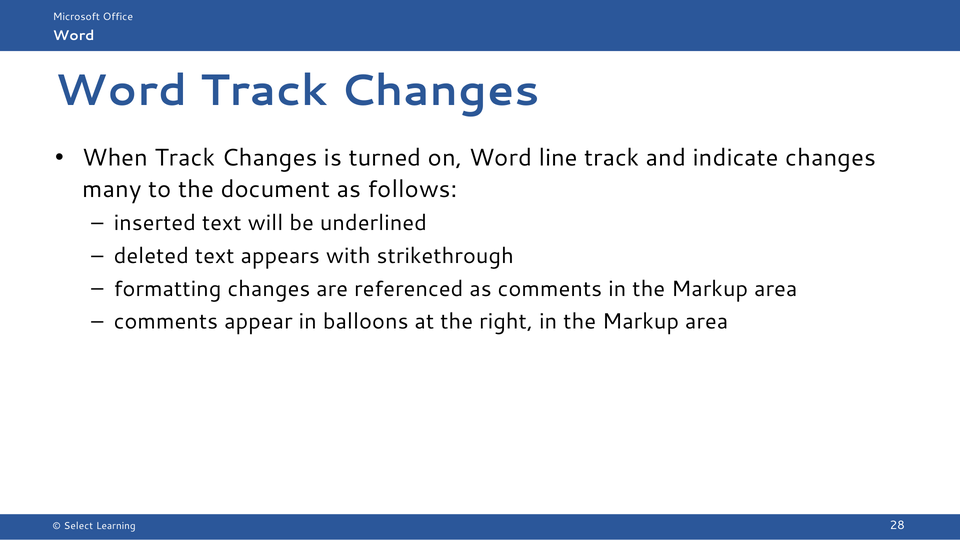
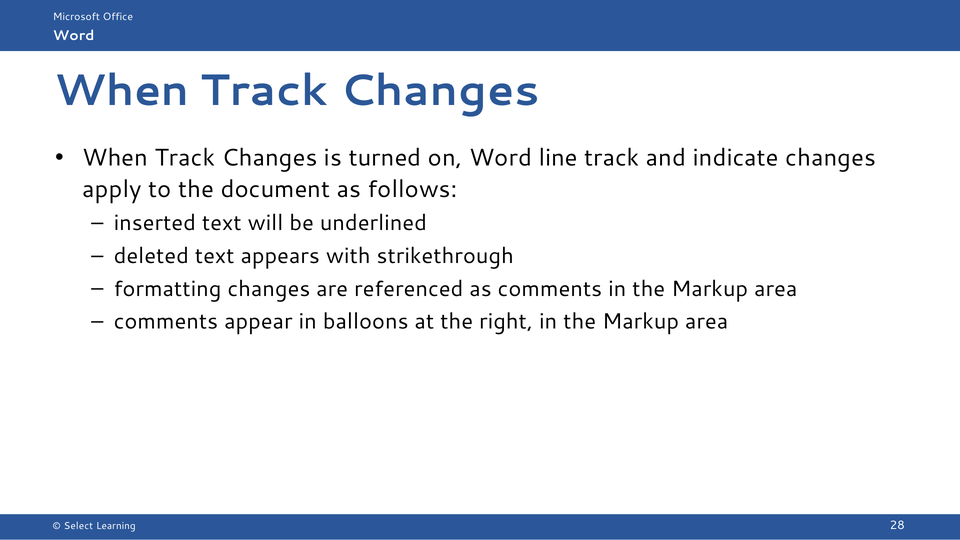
Word at (121, 91): Word -> When
many: many -> apply
